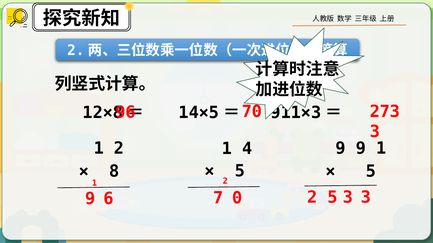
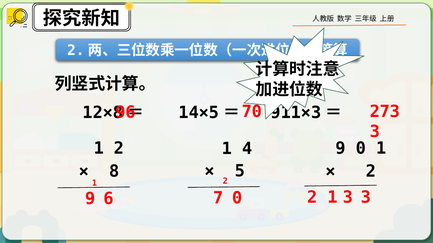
9 9: 9 -> 0
5 at (371, 172): 5 -> 2
2 5: 5 -> 1
